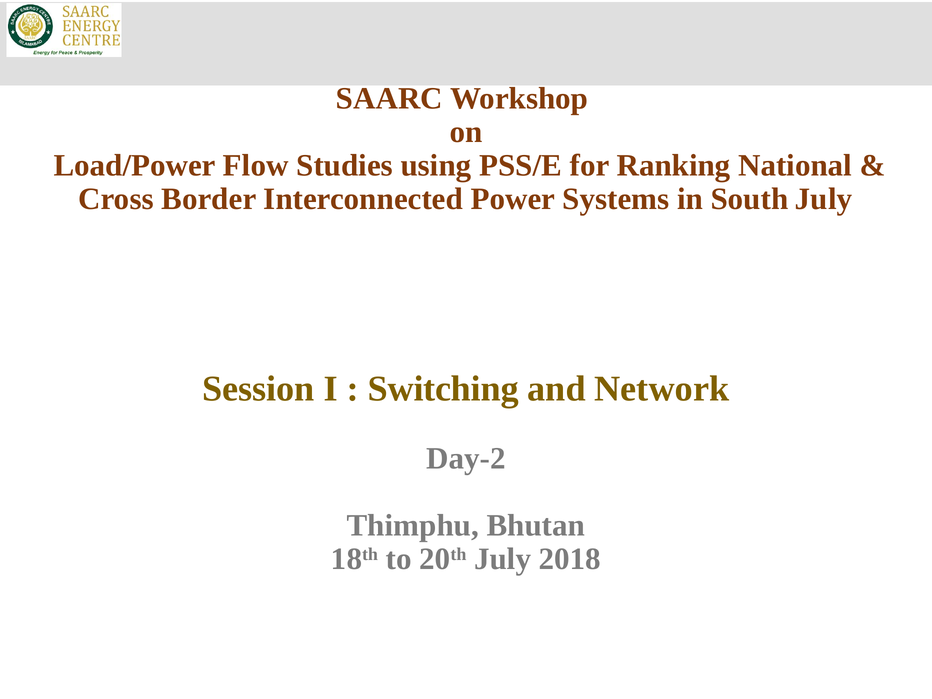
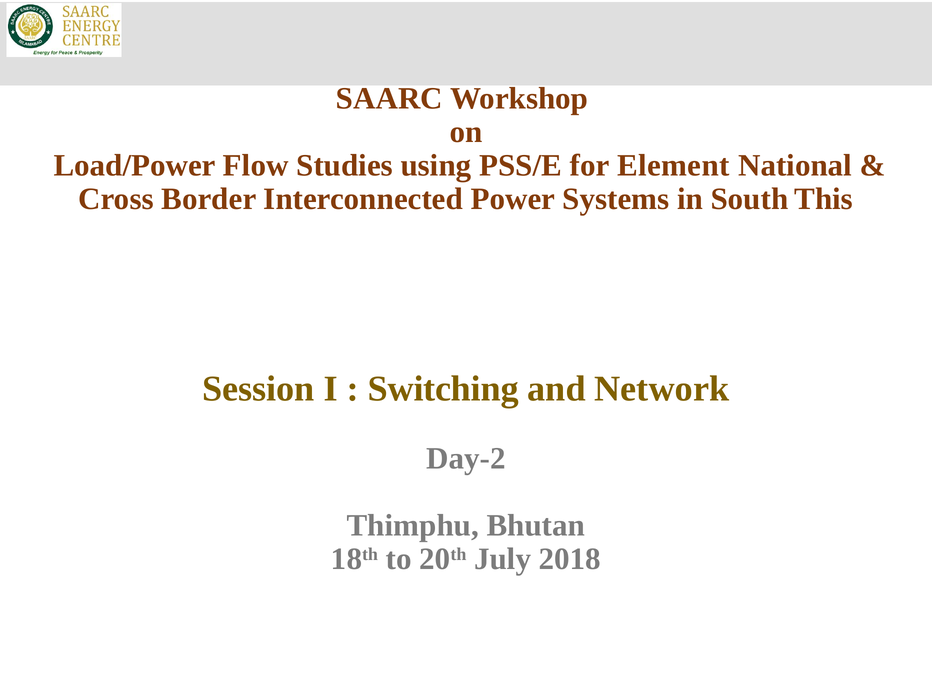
Ranking: Ranking -> Element
South July: July -> This
